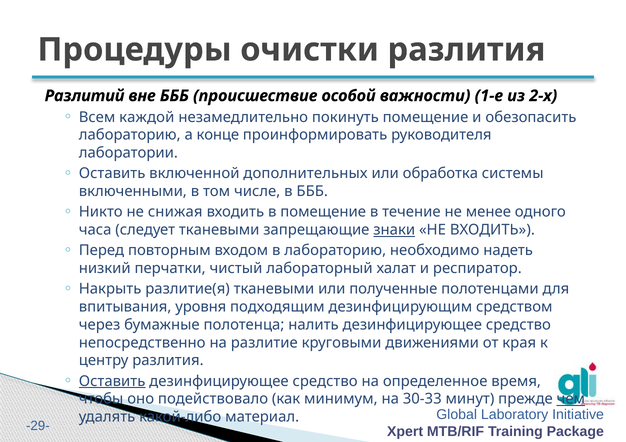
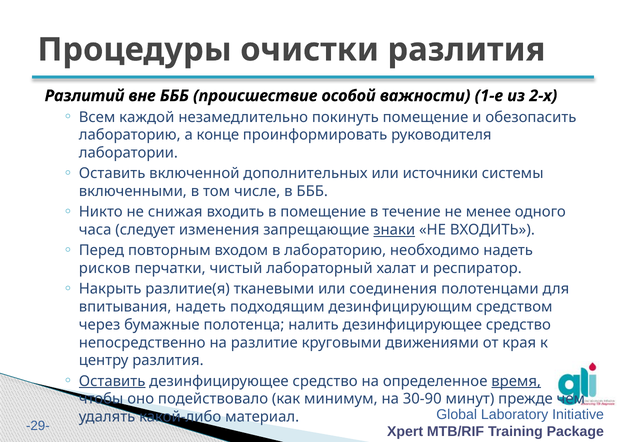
обработка: обработка -> источники
следует тканевыми: тканевыми -> изменения
низкий: низкий -> рисков
полученные: полученные -> соединения
впитывания уровня: уровня -> надеть
время underline: none -> present
30-33: 30-33 -> 30-90
чем underline: present -> none
